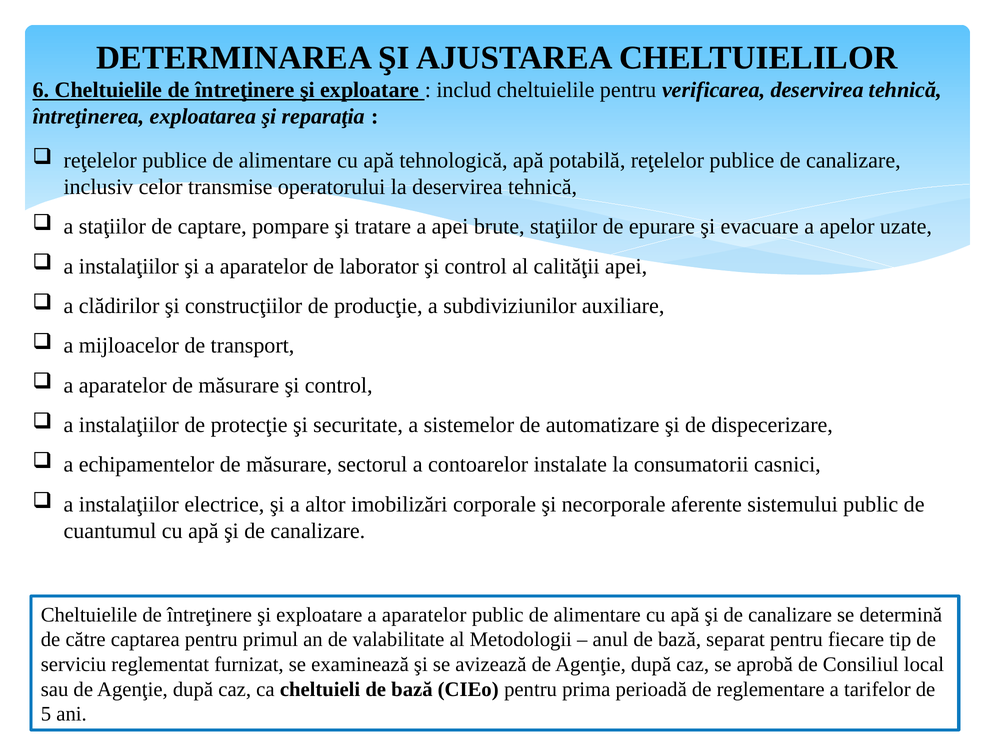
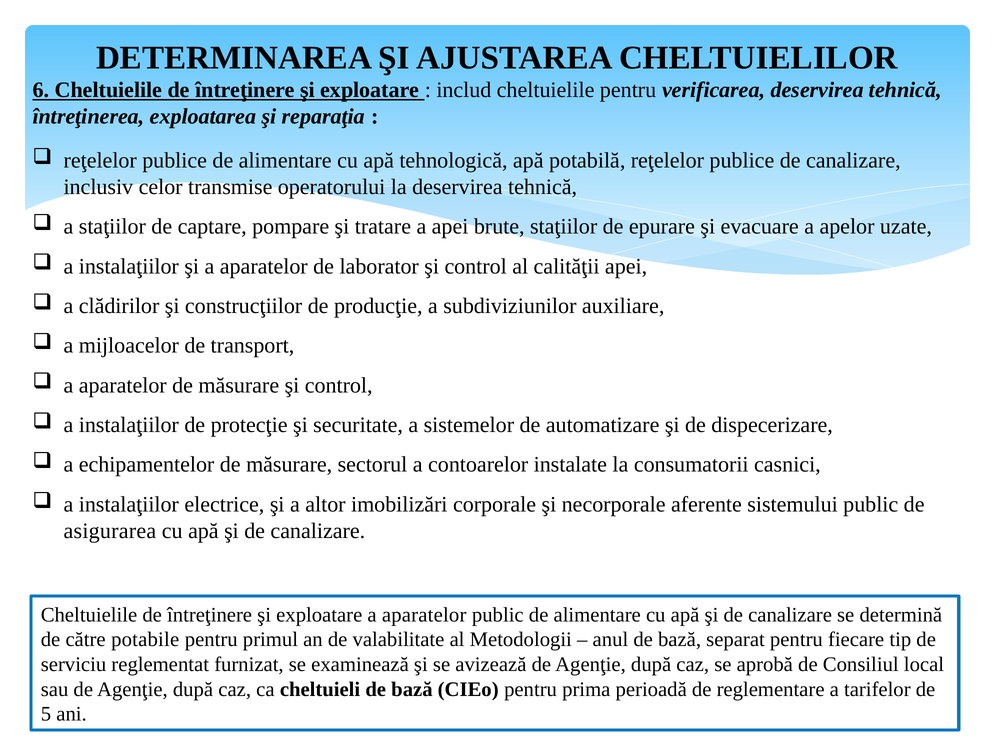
cuantumul: cuantumul -> asigurarea
captarea: captarea -> potabile
